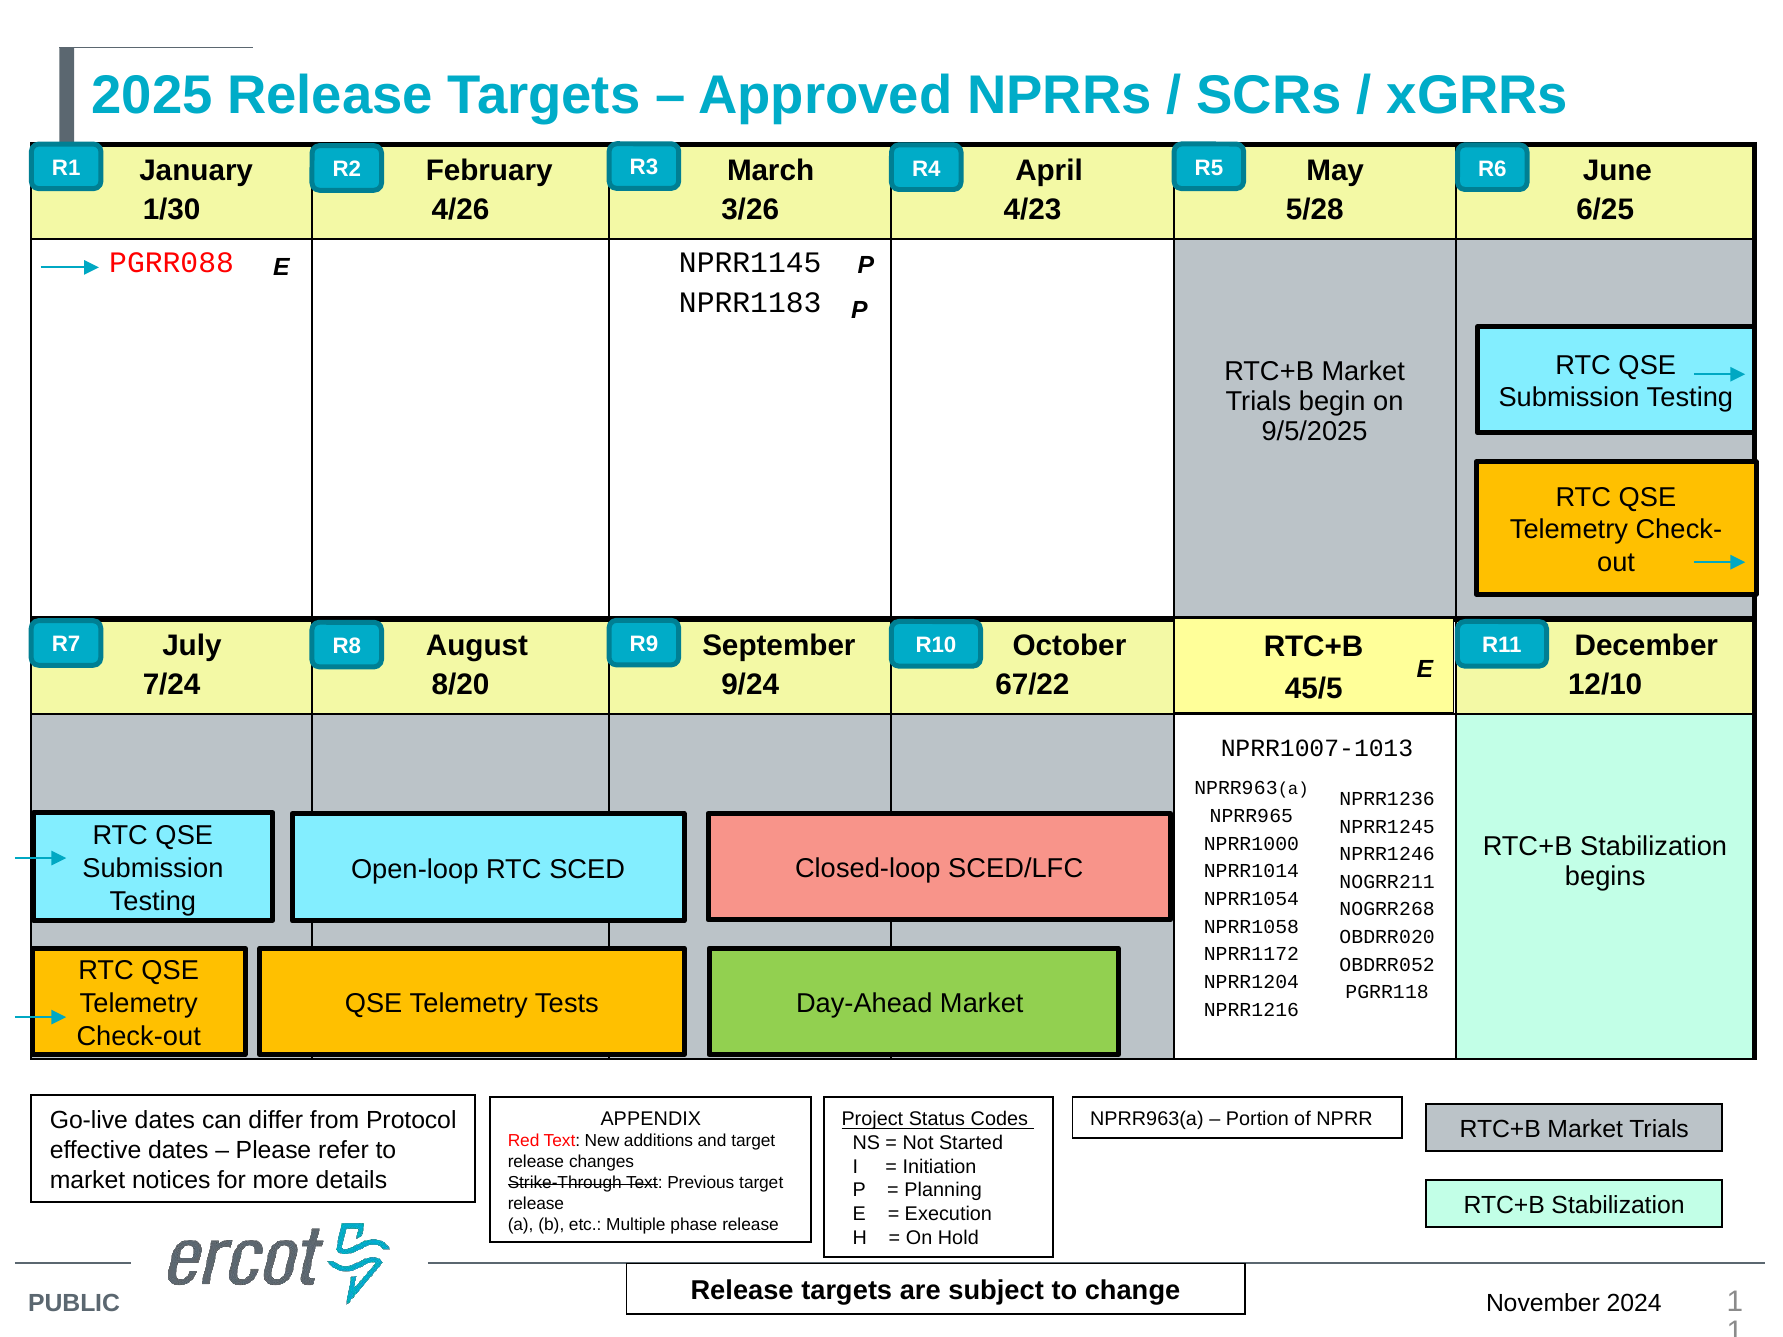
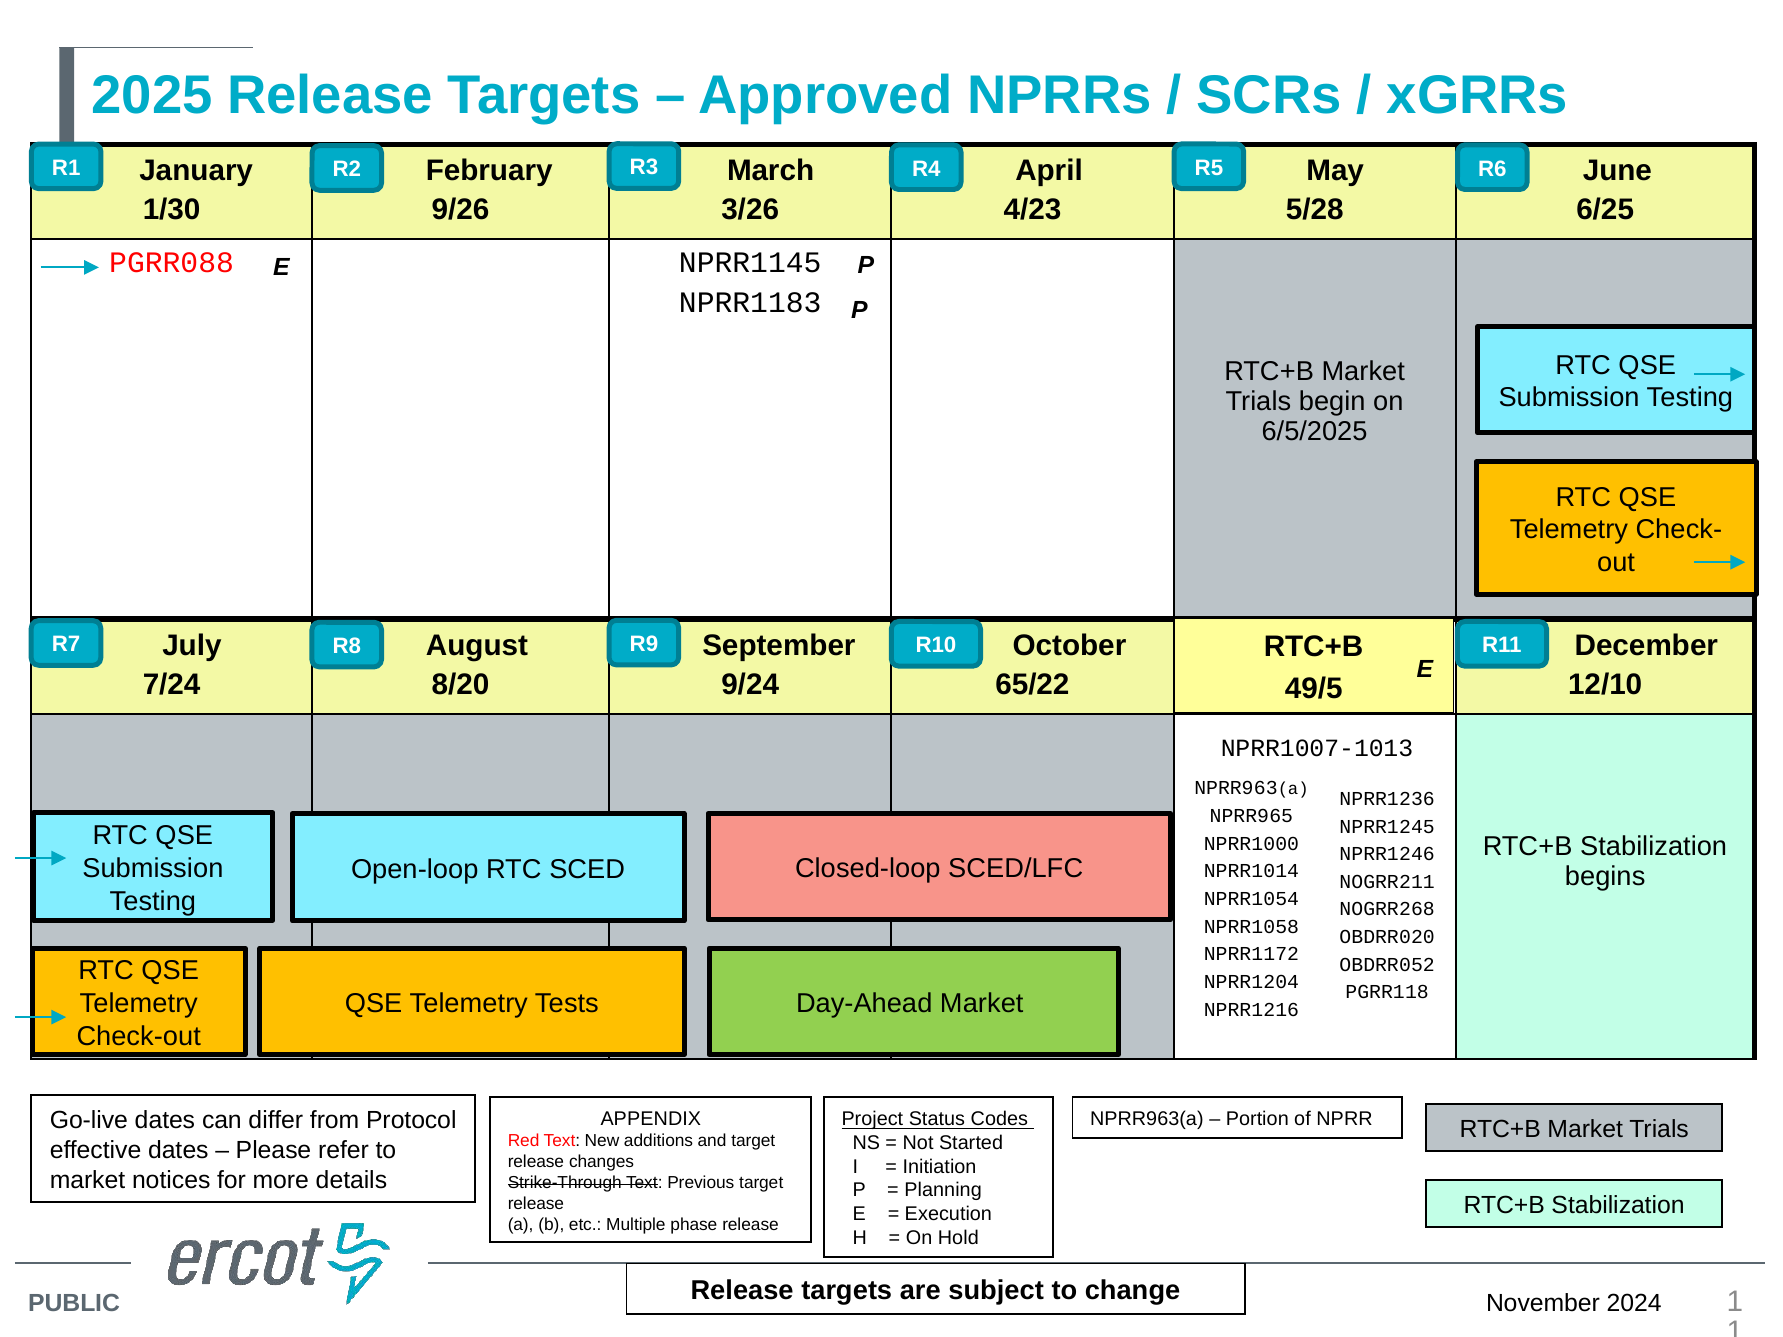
4/26: 4/26 -> 9/26
9/5/2025: 9/5/2025 -> 6/5/2025
67/22: 67/22 -> 65/22
45/5: 45/5 -> 49/5
